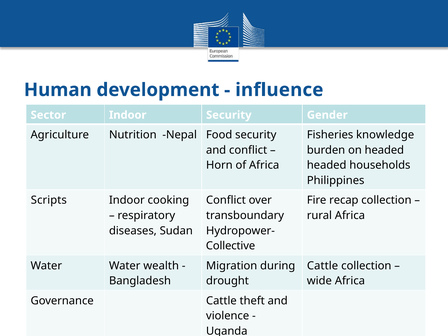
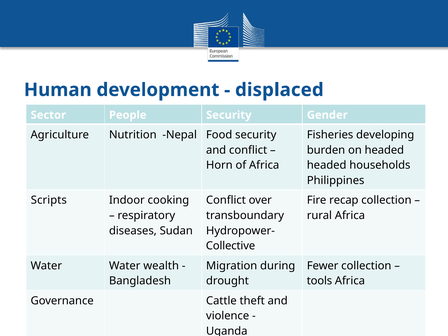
influence: influence -> displaced
Sector Indoor: Indoor -> People
knowledge: knowledge -> developing
Cattle at (323, 266): Cattle -> Fewer
wide: wide -> tools
